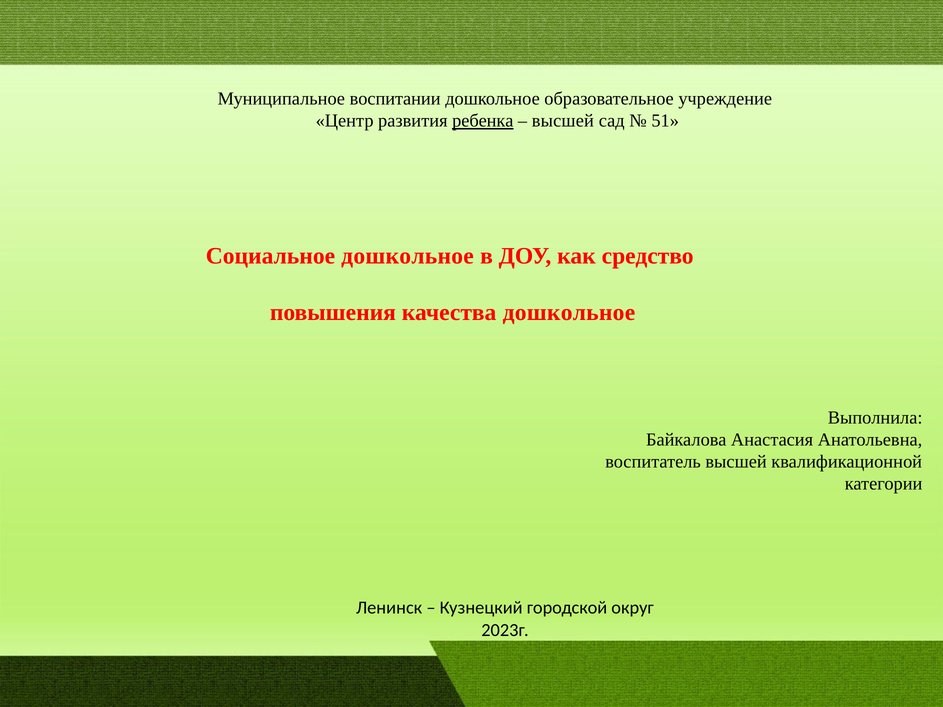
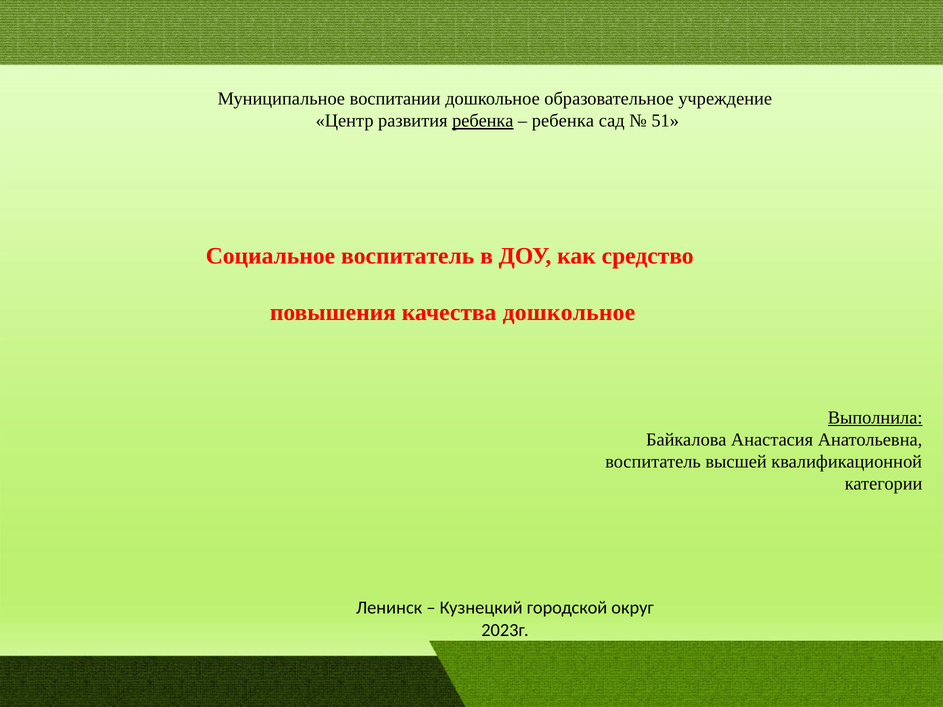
высшей at (563, 121): высшей -> ребенка
Социальное дошкольное: дошкольное -> воспитатель
Выполнила underline: none -> present
